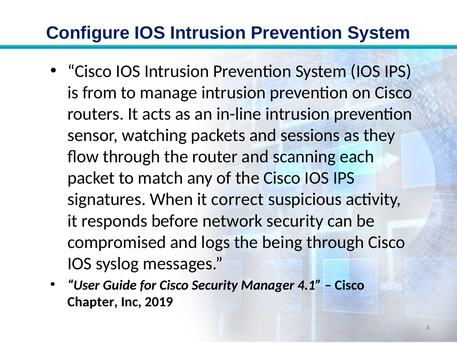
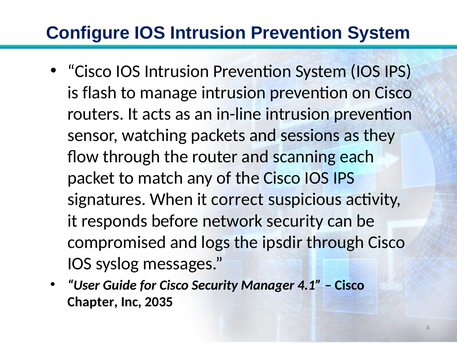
from: from -> flash
being: being -> ipsdir
2019: 2019 -> 2035
